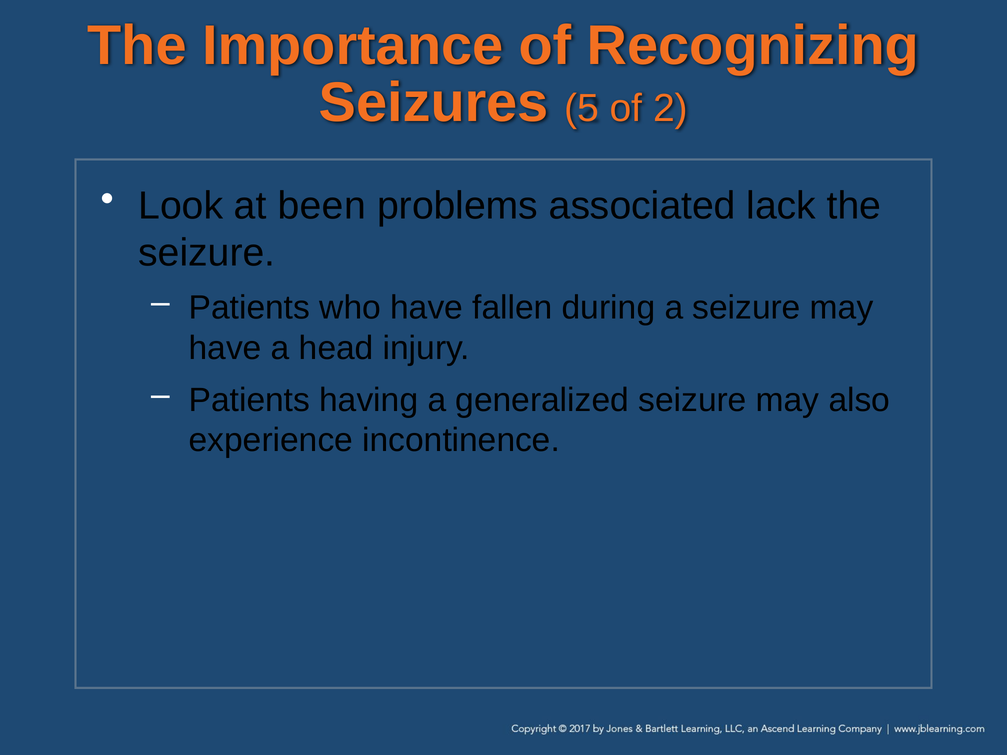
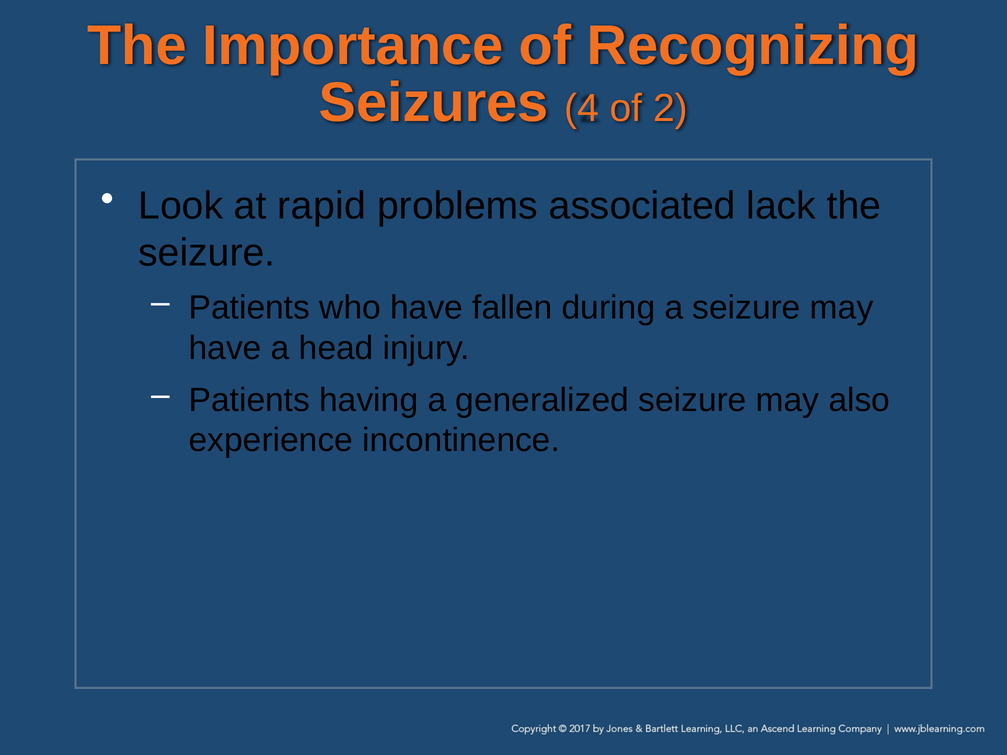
5: 5 -> 4
been: been -> rapid
